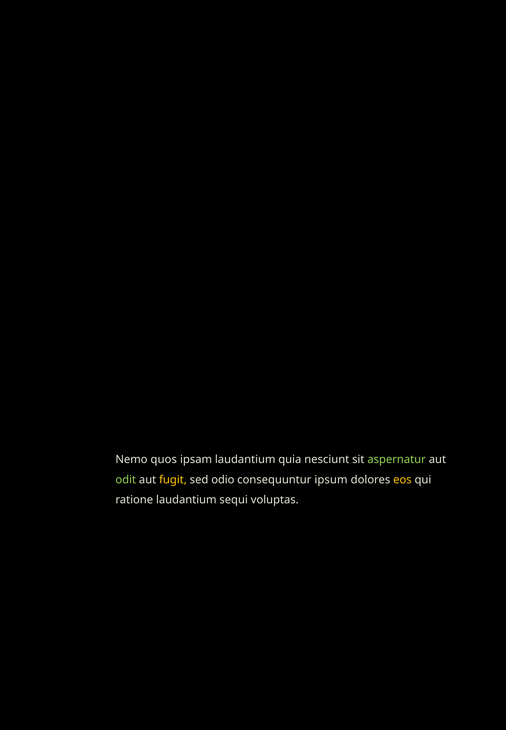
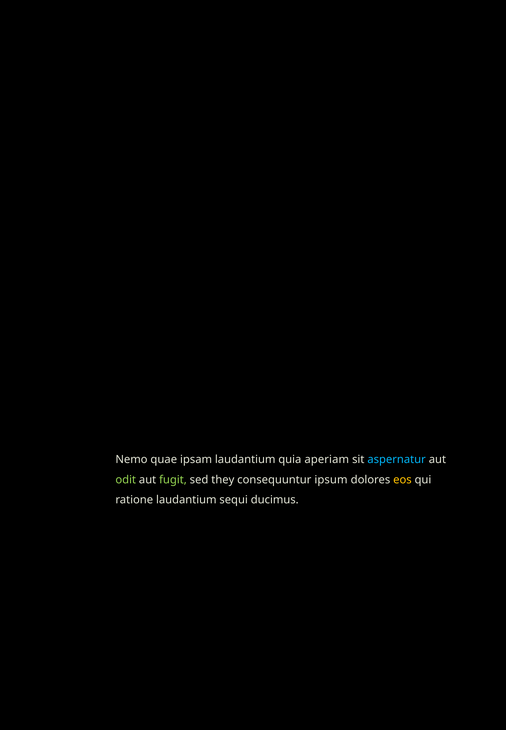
quos: quos -> quae
nesciunt: nesciunt -> aperiam
aspernatur colour: light green -> light blue
fugit colour: yellow -> light green
odio: odio -> they
voluptas: voluptas -> ducimus
